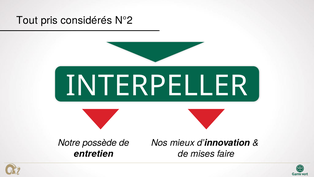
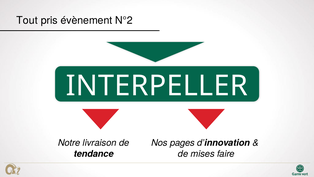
considérés: considérés -> évènement
possède: possède -> livraison
mieux: mieux -> pages
entretien: entretien -> tendance
